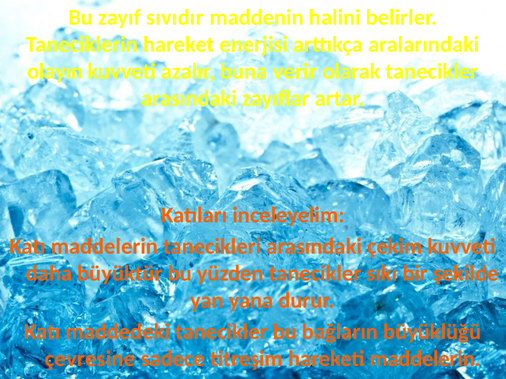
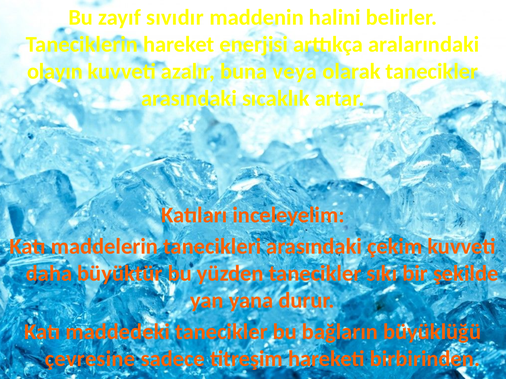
verir: verir -> veya
zayıflar: zayıflar -> sıcaklık
hareketi maddelerin: maddelerin -> birbirinden
